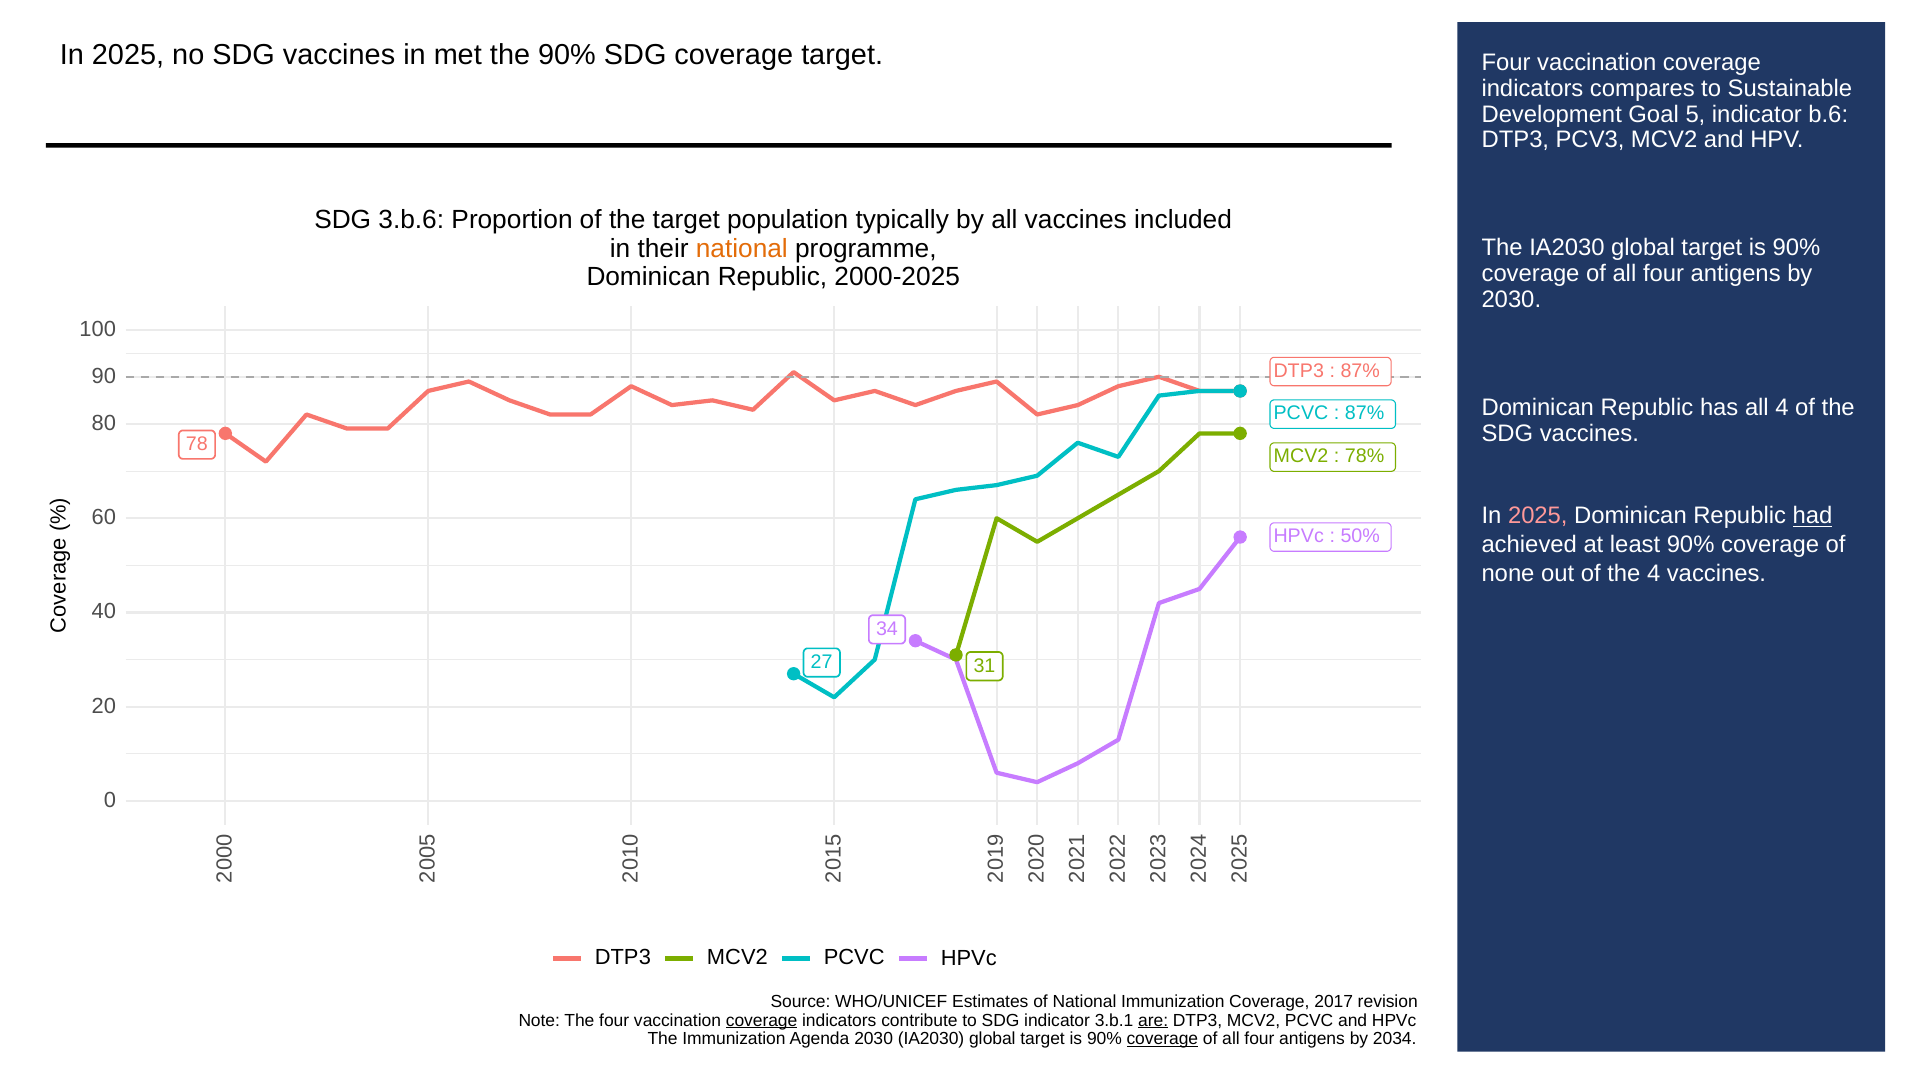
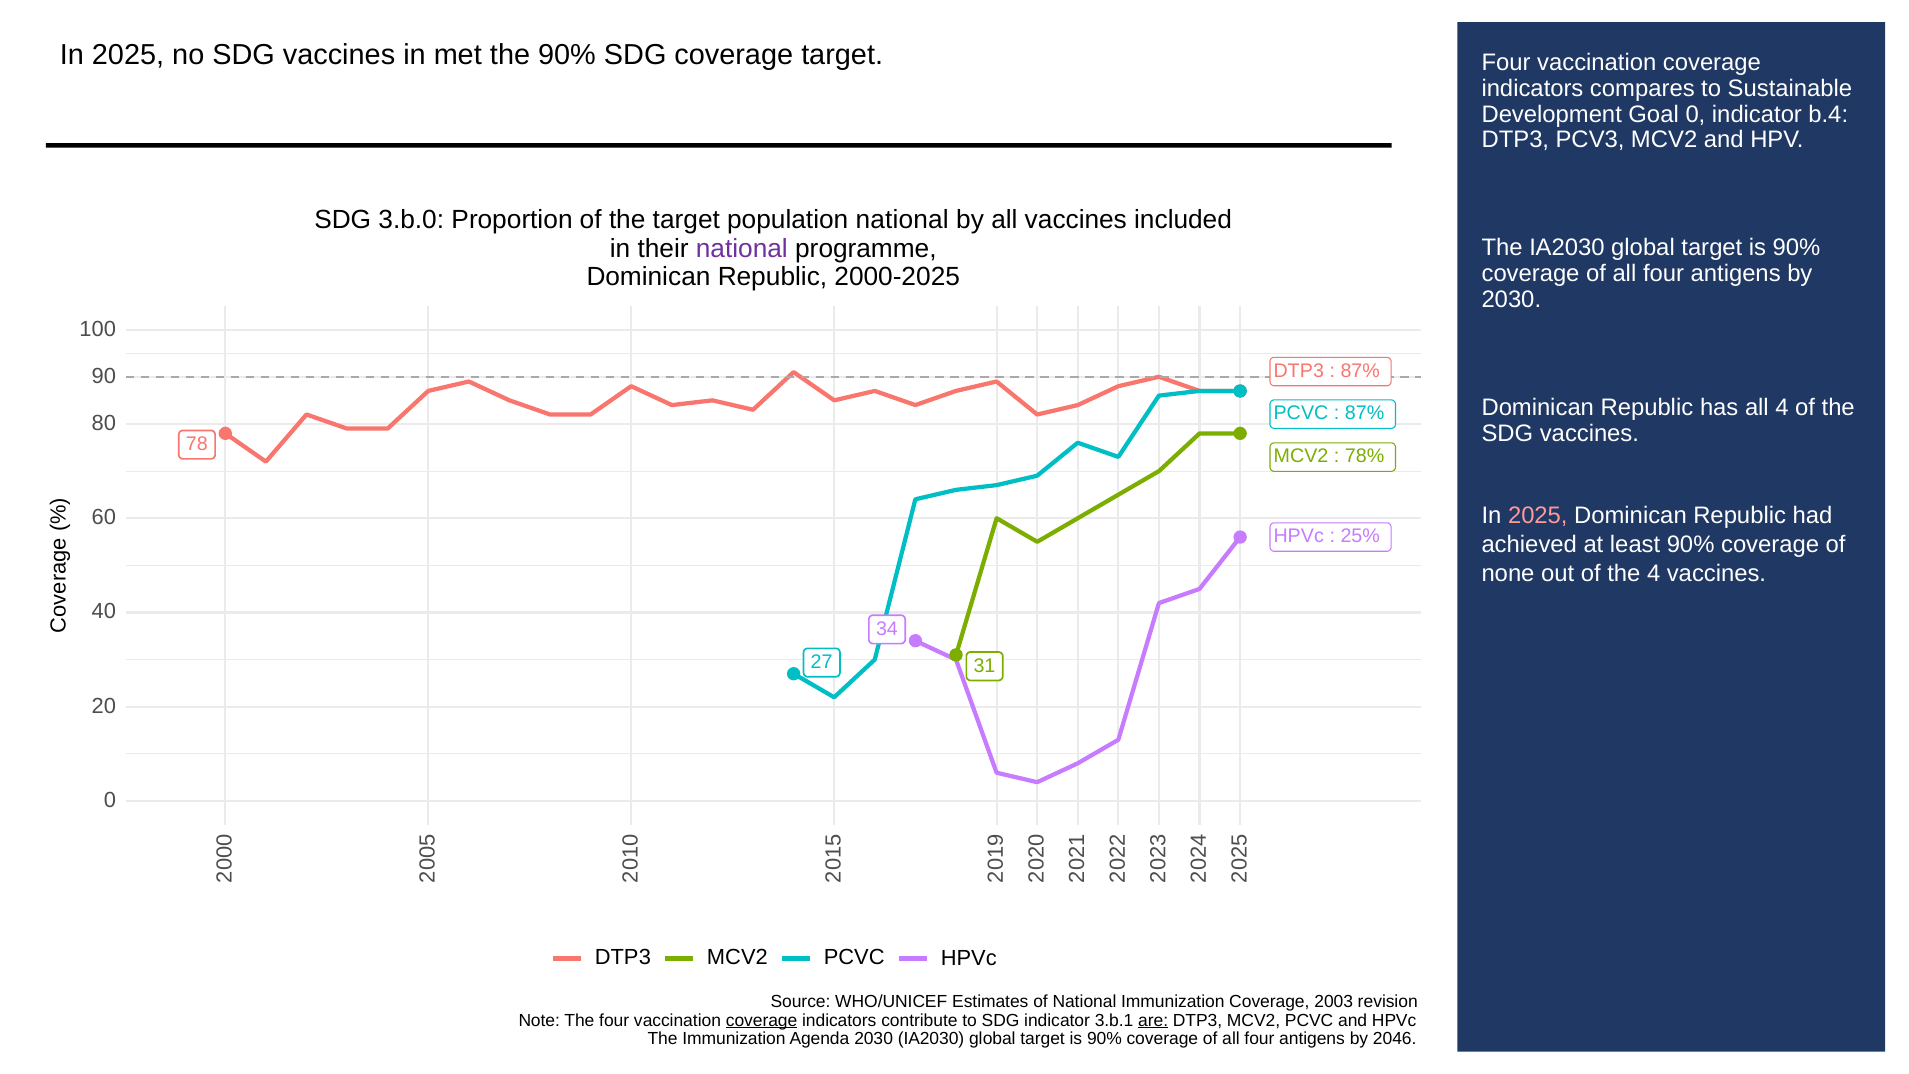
Goal 5: 5 -> 0
b.6: b.6 -> b.4
3.b.6: 3.b.6 -> 3.b.0
population typically: typically -> national
national at (742, 248) colour: orange -> purple
had underline: present -> none
50%: 50% -> 25%
2017: 2017 -> 2003
coverage at (1162, 1039) underline: present -> none
2034: 2034 -> 2046
